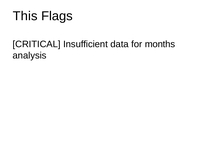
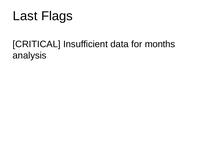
This: This -> Last
